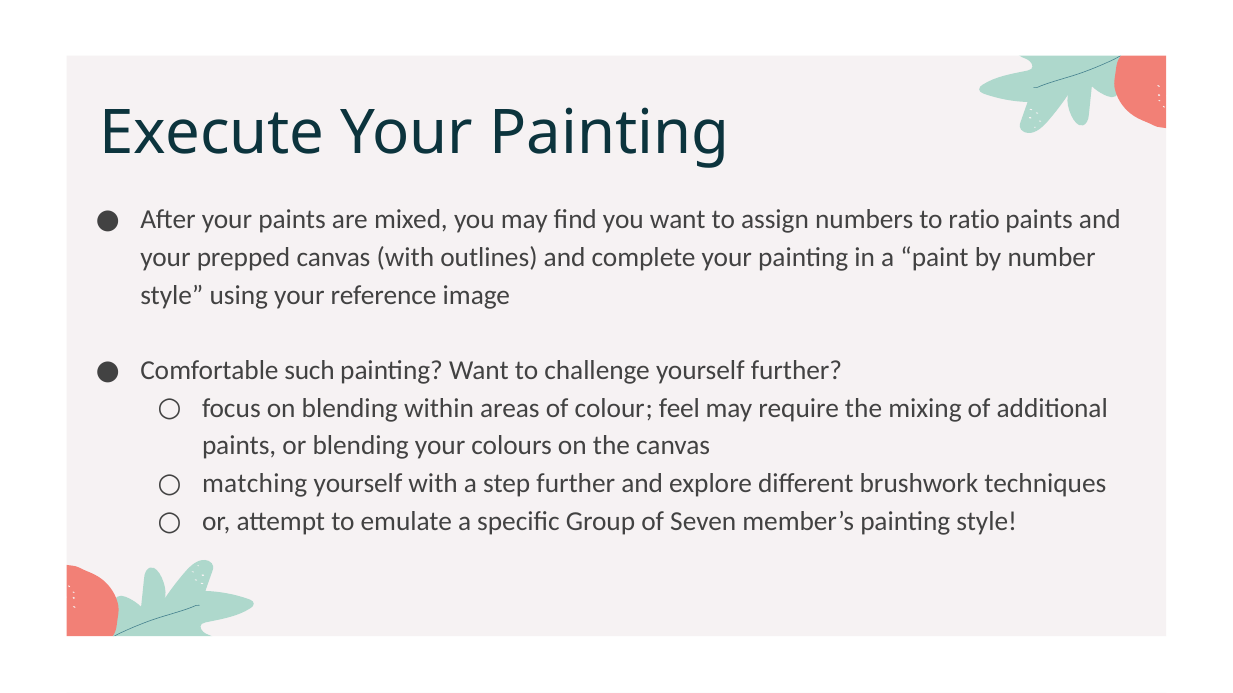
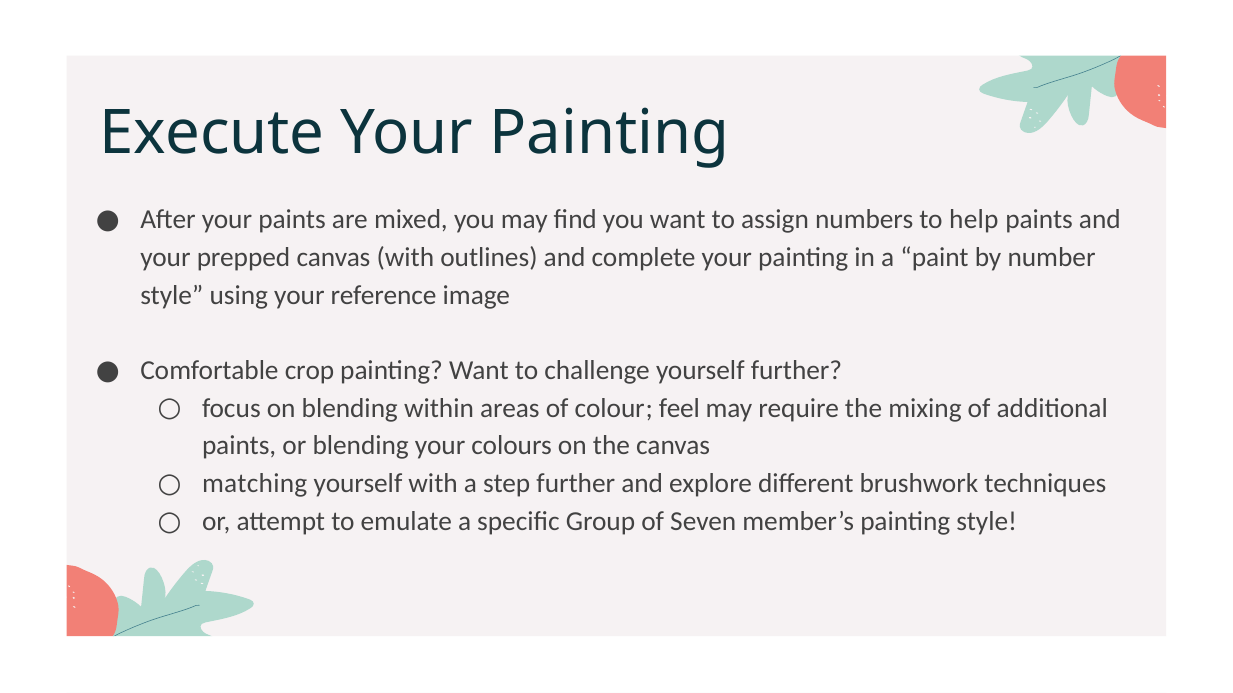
ratio: ratio -> help
such: such -> crop
